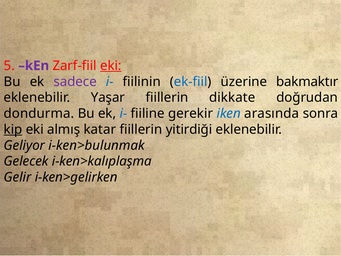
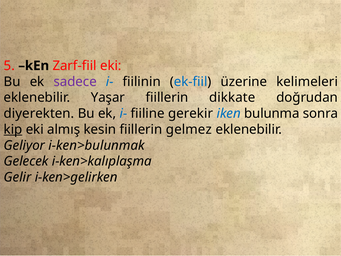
kEn colour: purple -> black
eki at (111, 66) underline: present -> none
bakmaktır: bakmaktır -> kelimeleri
dondurma: dondurma -> diyerekten
arasında: arasında -> bulunma
katar: katar -> kesin
yitirdiği: yitirdiği -> gelmez
